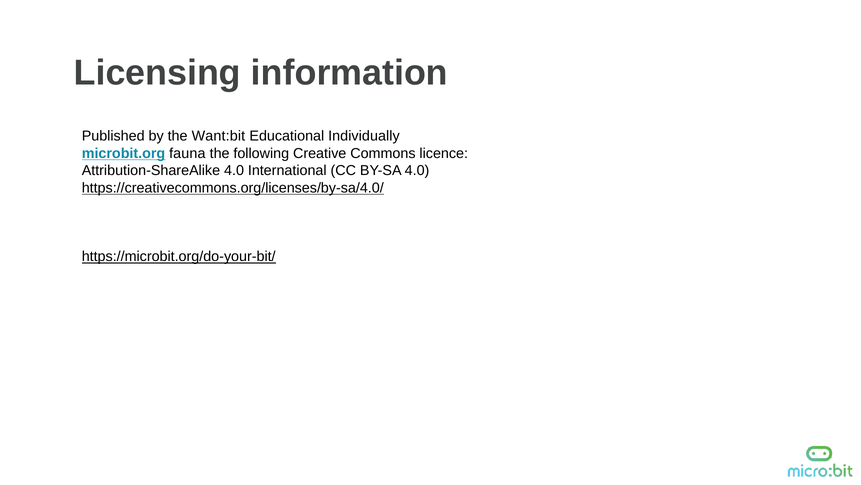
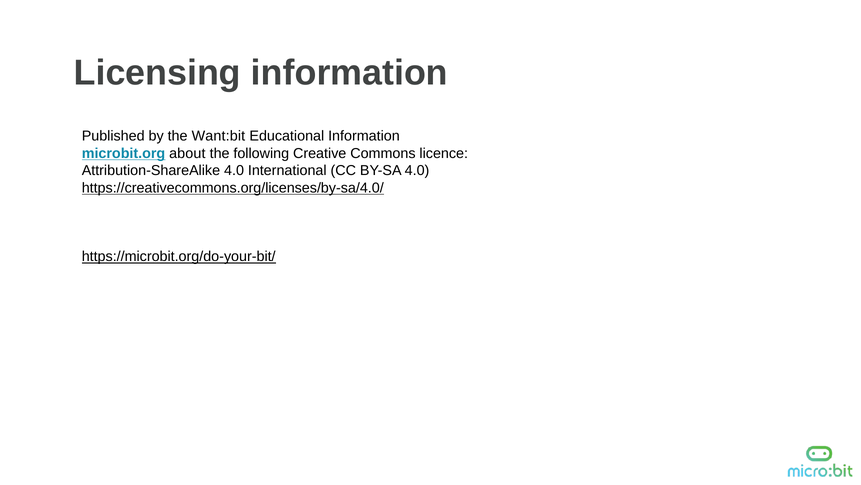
Educational Individually: Individually -> Information
fauna: fauna -> about
